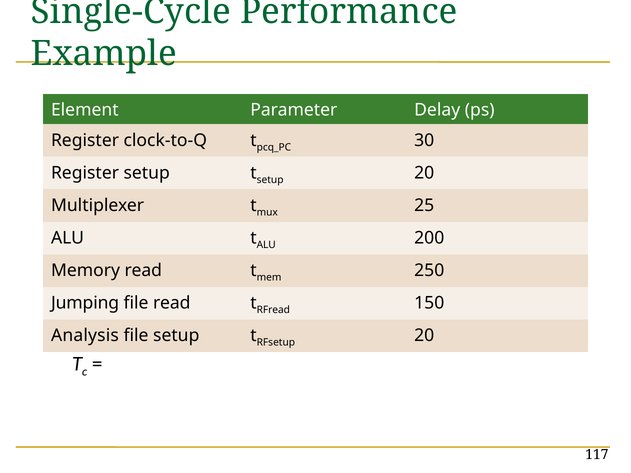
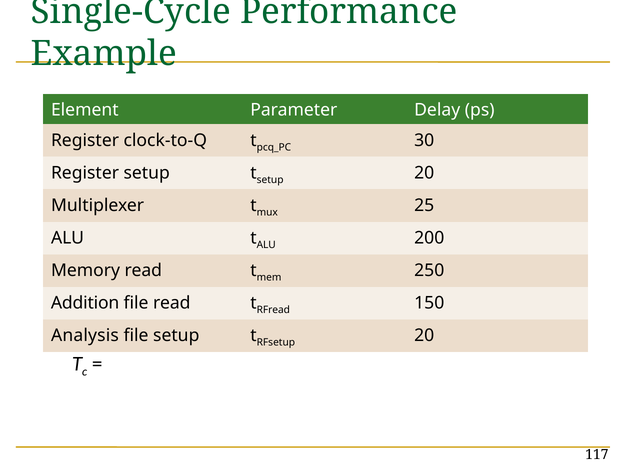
Jumping: Jumping -> Addition
